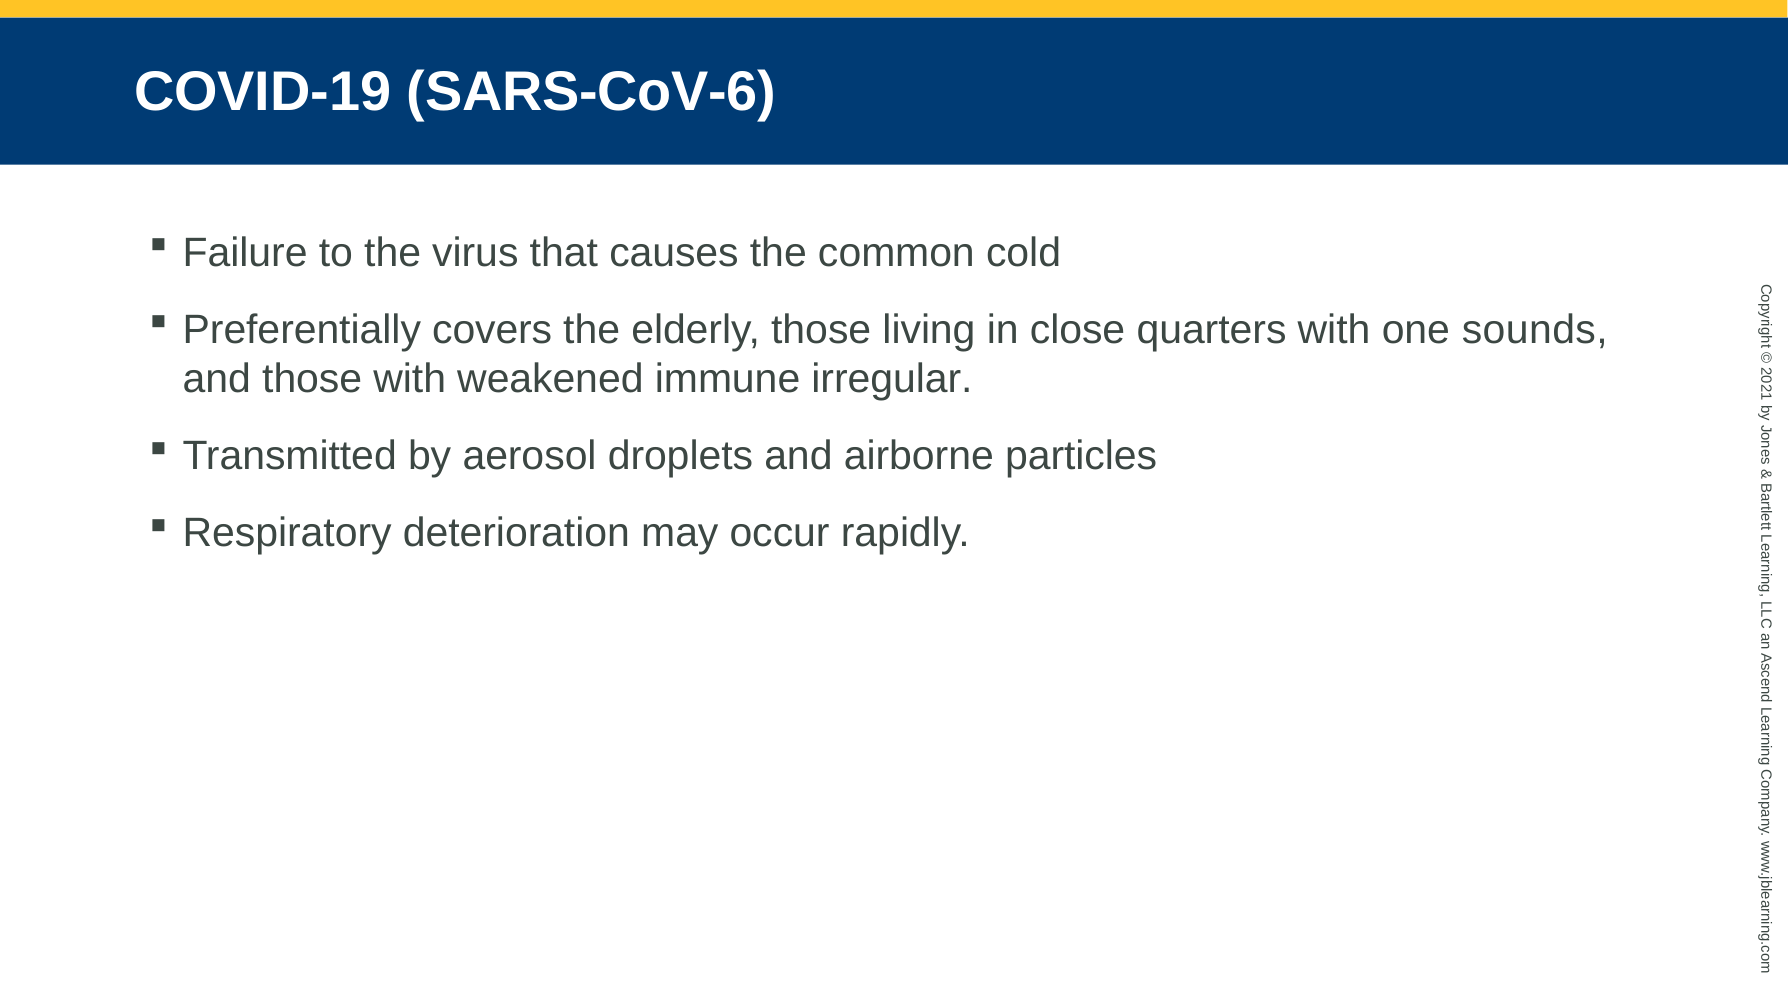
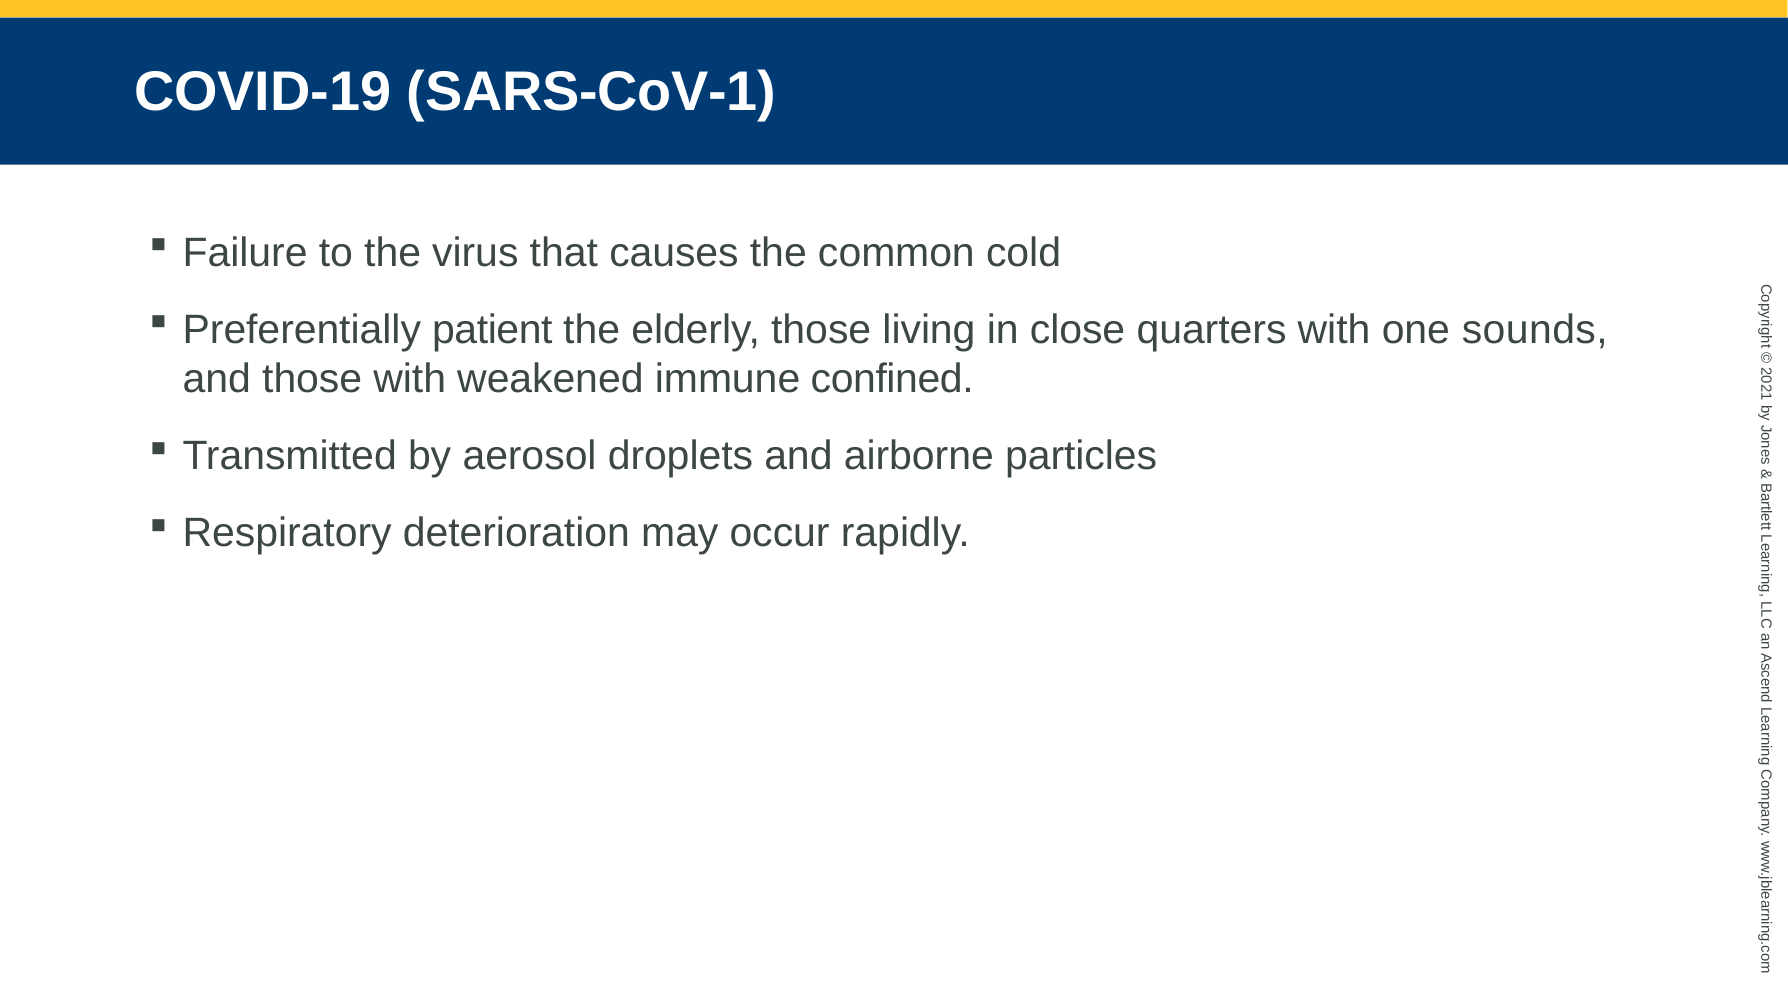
SARS-CoV-6: SARS-CoV-6 -> SARS-CoV-1
covers: covers -> patient
irregular: irregular -> confined
